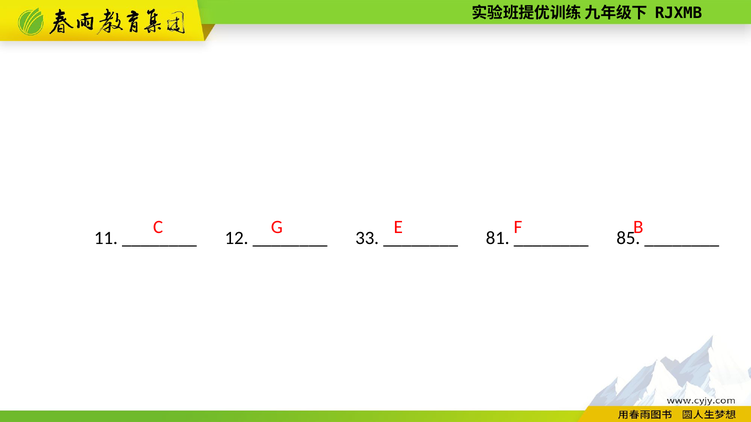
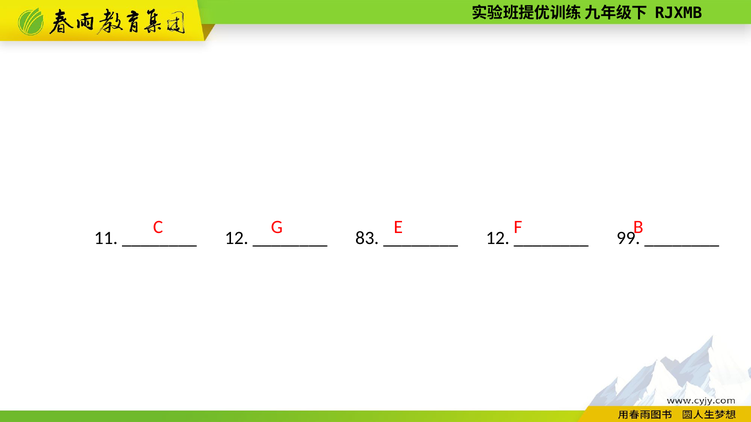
33: 33 -> 83
81 at (498, 239): 81 -> 12
85: 85 -> 99
